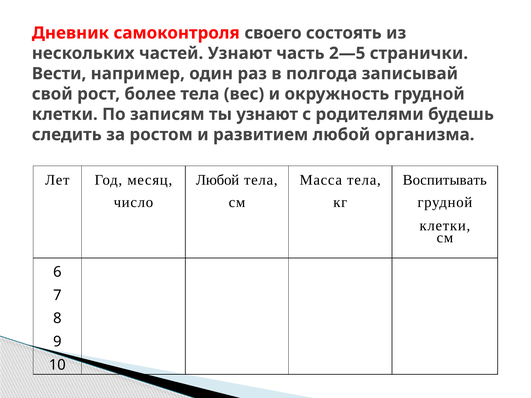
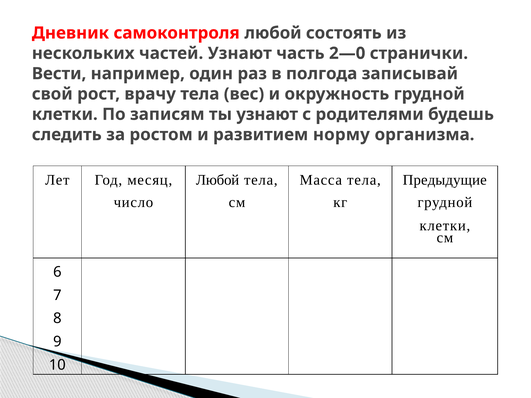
самоконтроля своего: своего -> любой
2—5: 2—5 -> 2—0
более: более -> врачу
развитием любой: любой -> норму
Воспитывать: Воспитывать -> Предыдущие
